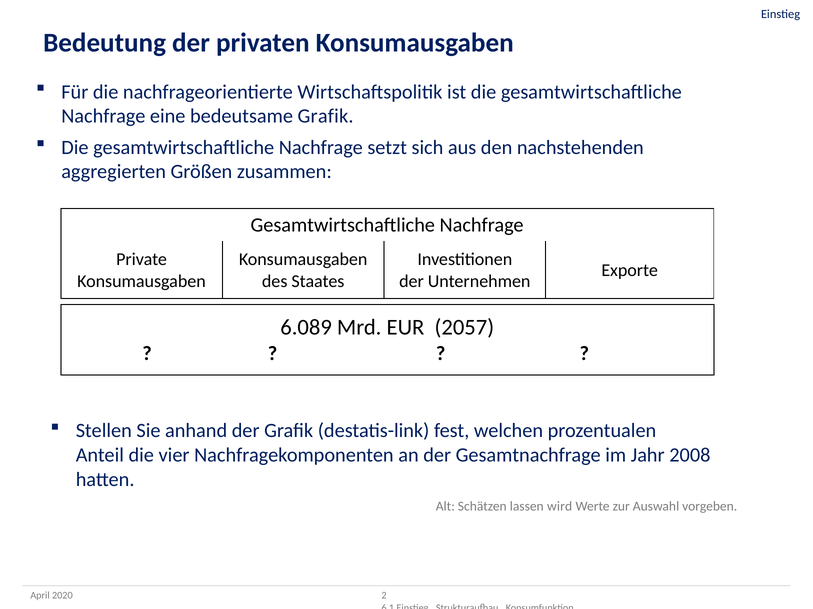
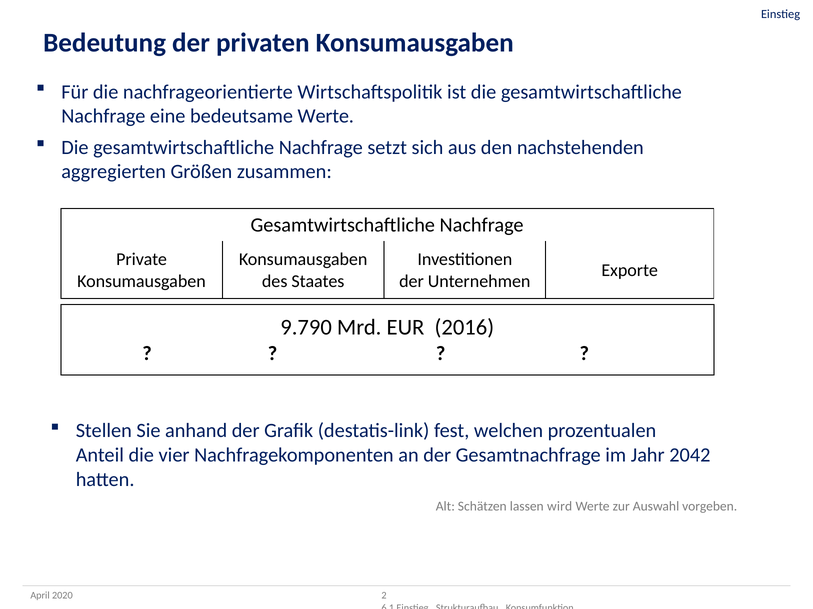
bedeutsame Grafik: Grafik -> Werte
6.089: 6.089 -> 9.790
2057: 2057 -> 2016
2008: 2008 -> 2042
